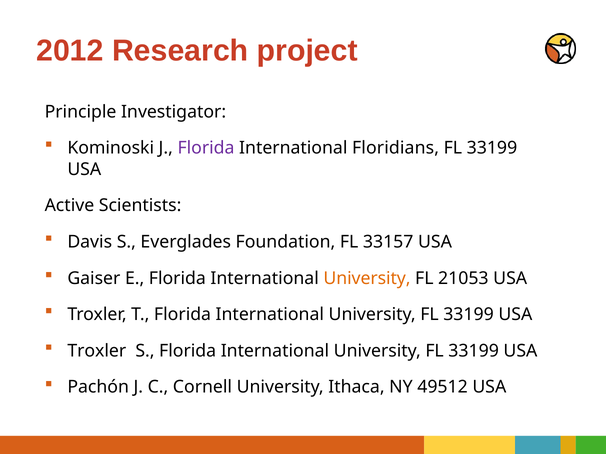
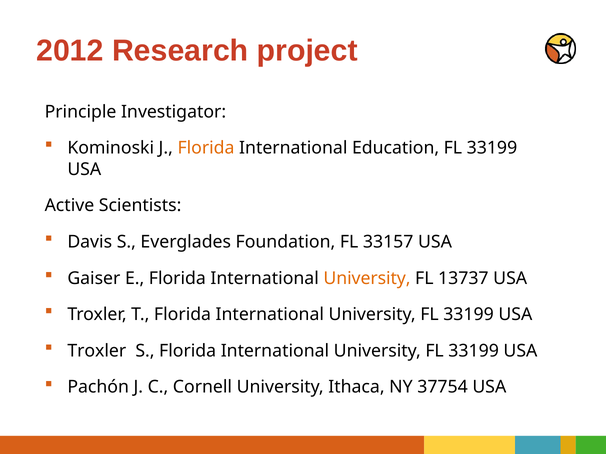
Florida at (206, 148) colour: purple -> orange
Floridians: Floridians -> Education
21053: 21053 -> 13737
49512: 49512 -> 37754
